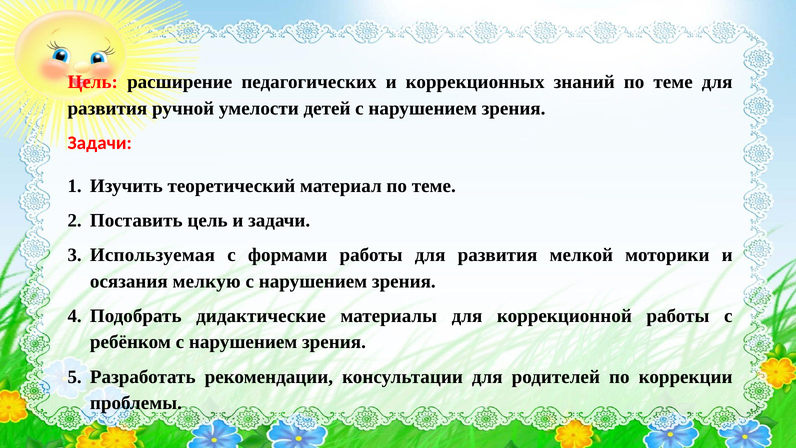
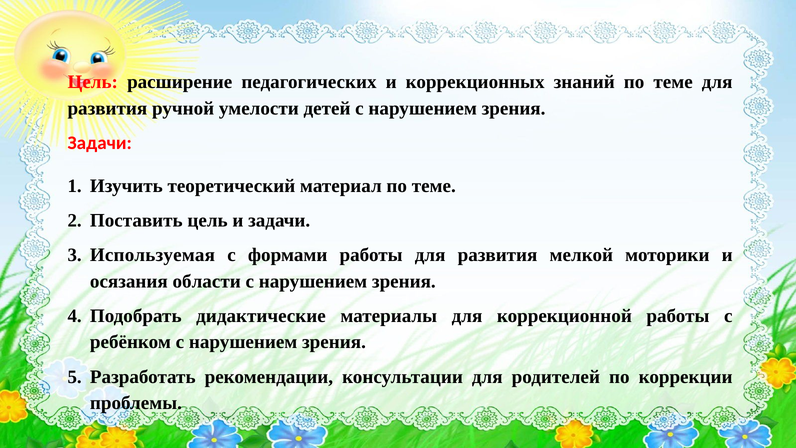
мелкую: мелкую -> области
